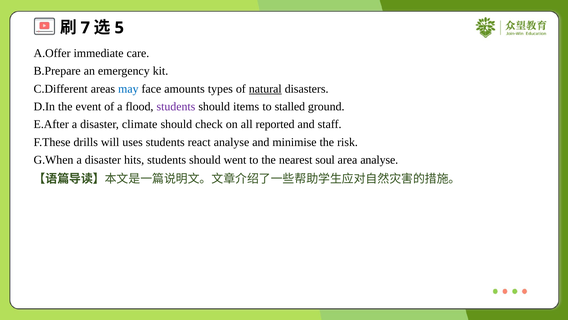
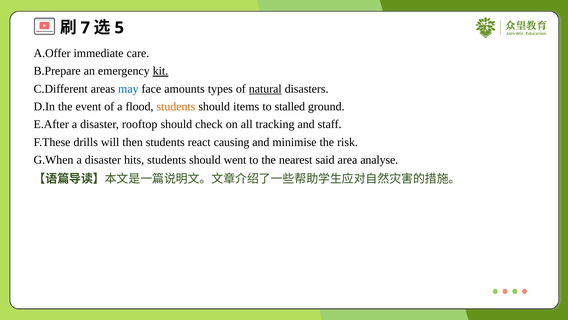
kit underline: none -> present
students at (176, 106) colour: purple -> orange
climate: climate -> rooftop
reported: reported -> tracking
uses: uses -> then
react analyse: analyse -> causing
soul: soul -> said
